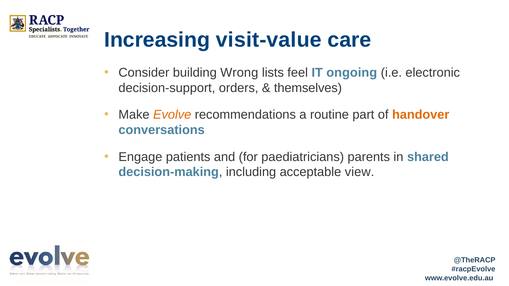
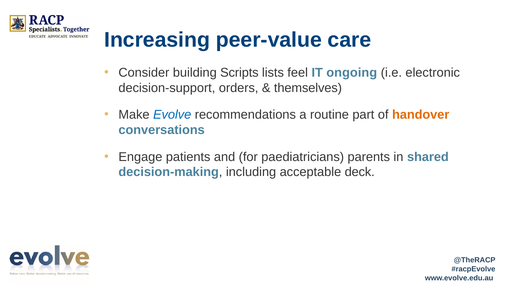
visit-value: visit-value -> peer-value
Wrong: Wrong -> Scripts
Evolve colour: orange -> blue
view: view -> deck
